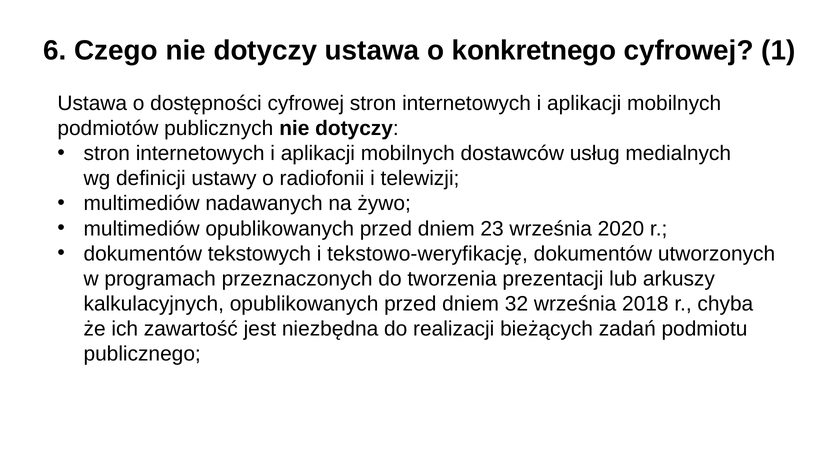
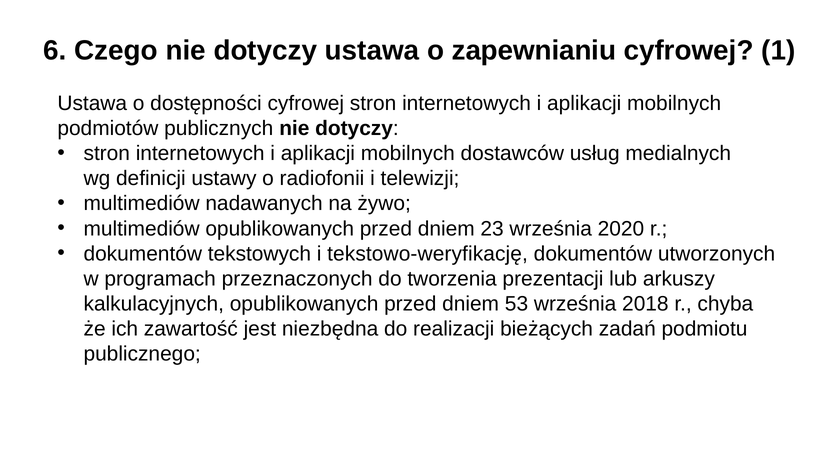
konkretnego: konkretnego -> zapewnianiu
32: 32 -> 53
